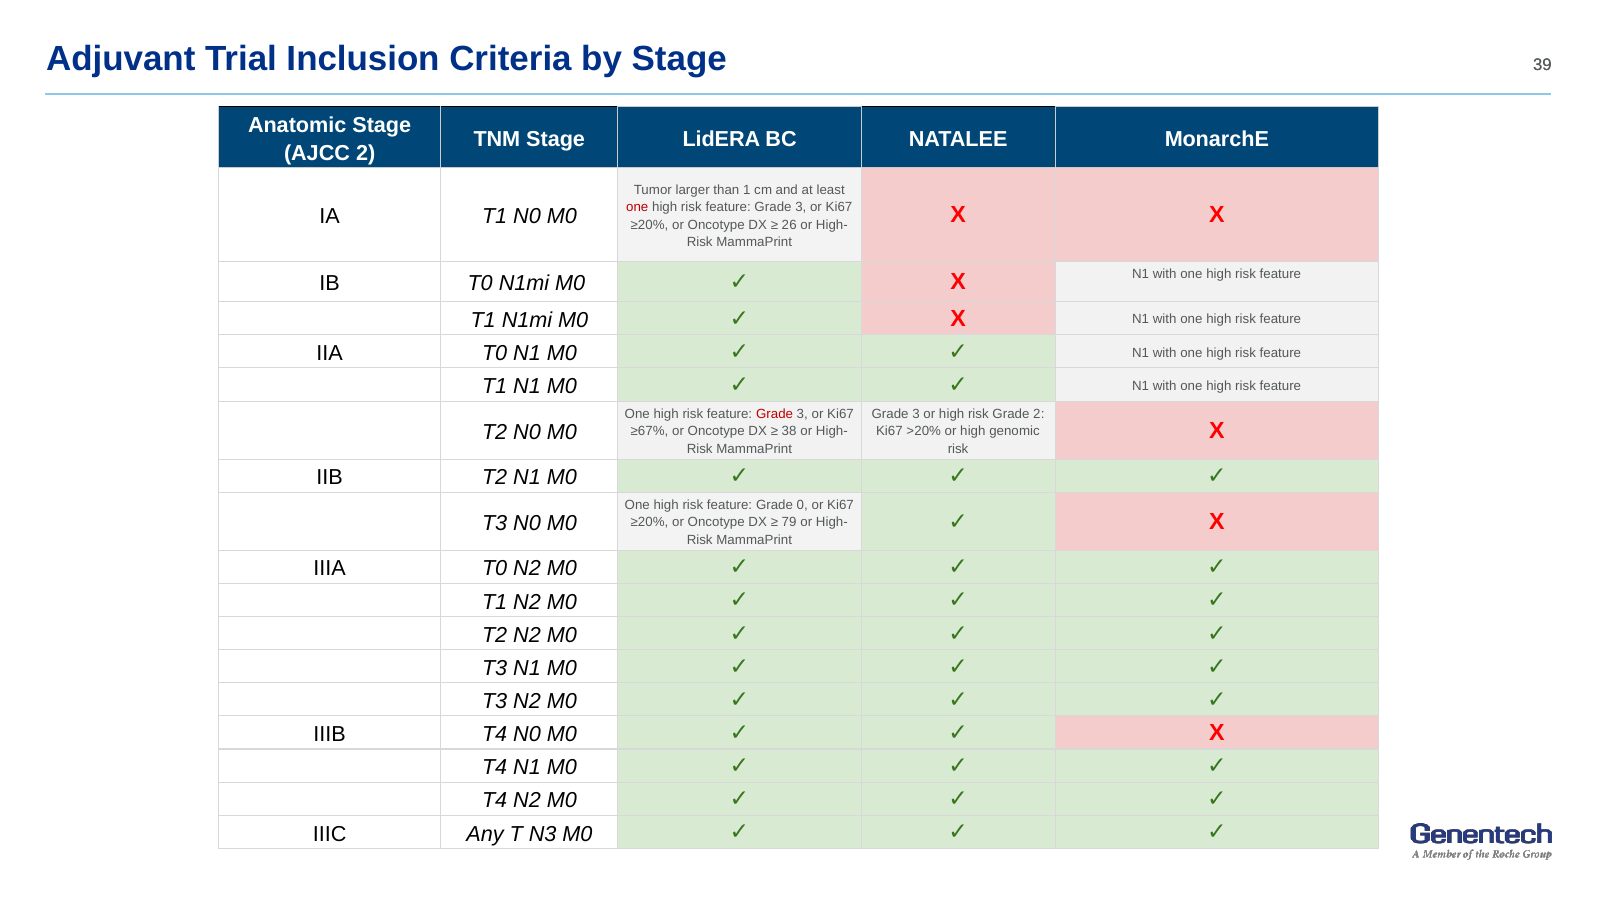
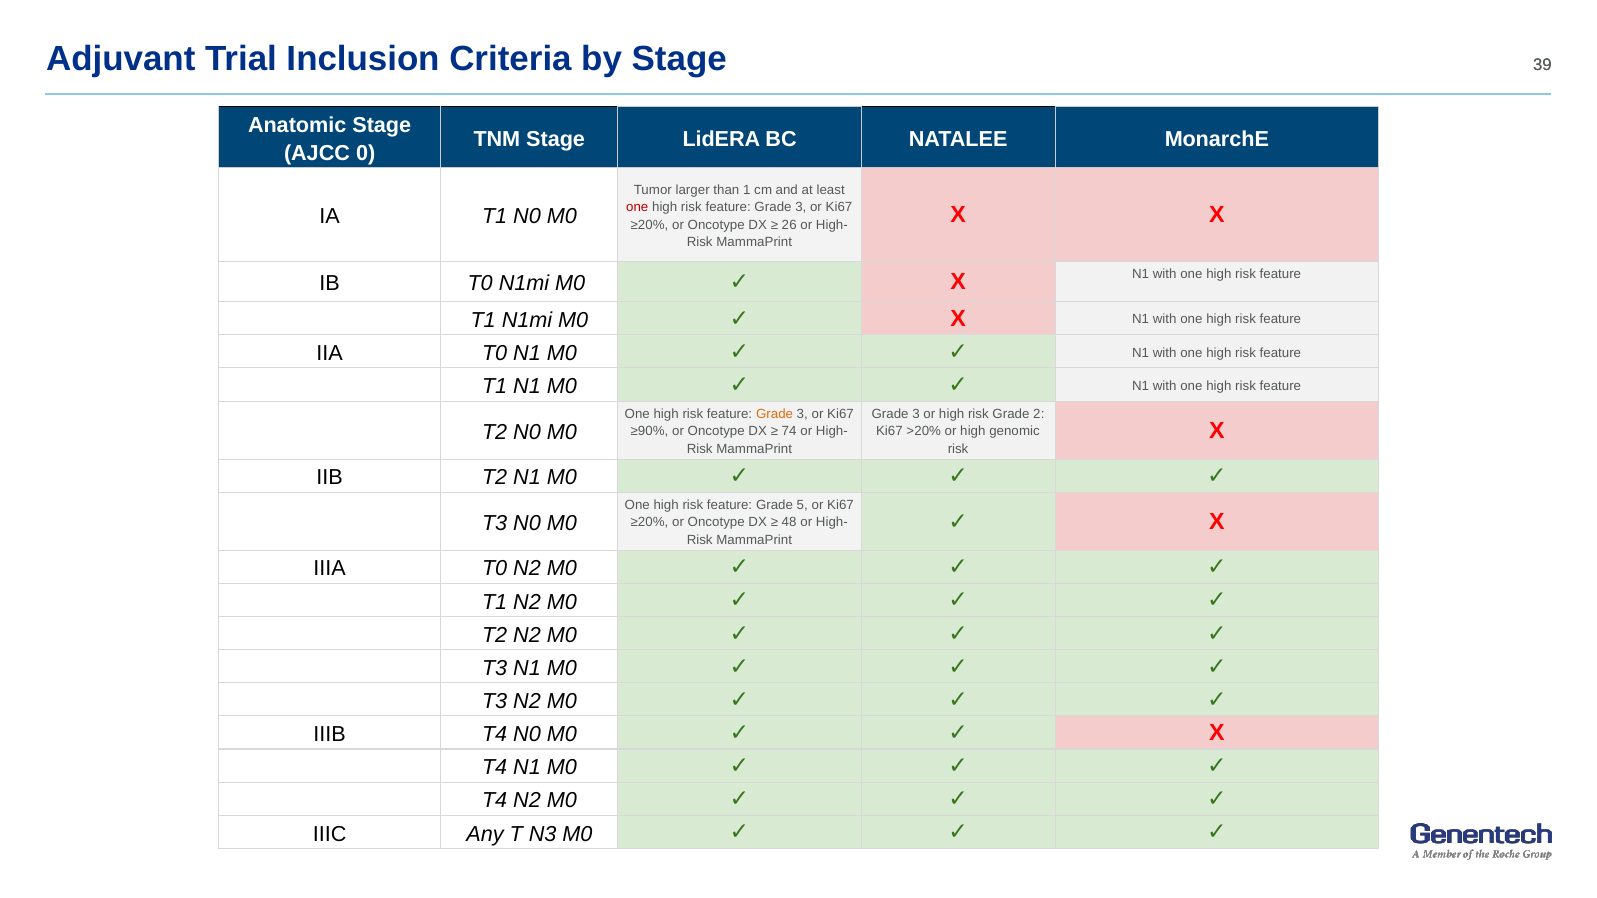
AJCC 2: 2 -> 0
Grade at (775, 414) colour: red -> orange
≥67%: ≥67% -> ≥90%
38: 38 -> 74
0: 0 -> 5
79: 79 -> 48
